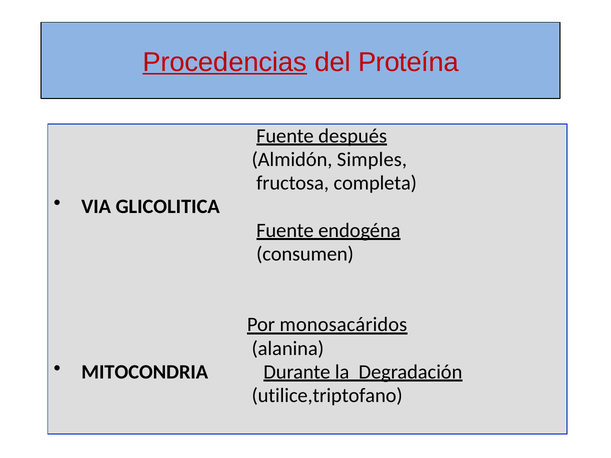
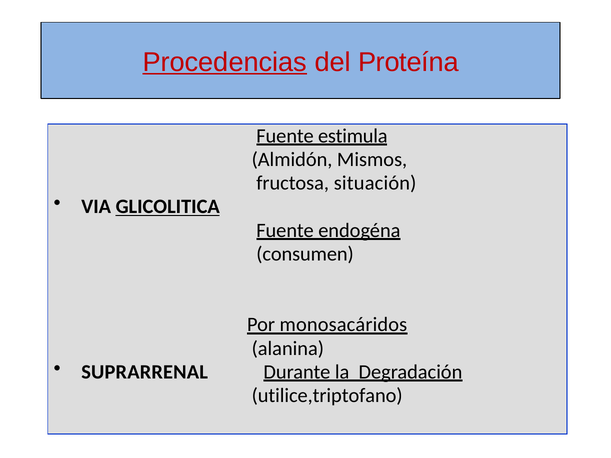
después: después -> estimula
Simples: Simples -> Mismos
completa: completa -> situación
GLICOLITICA at (168, 207) underline: none -> present
MITOCONDRIA: MITOCONDRIA -> SUPRARRENAL
